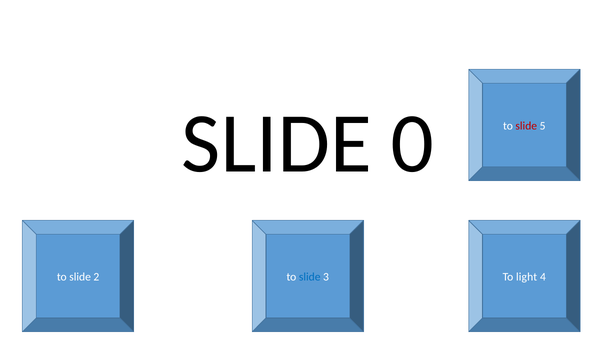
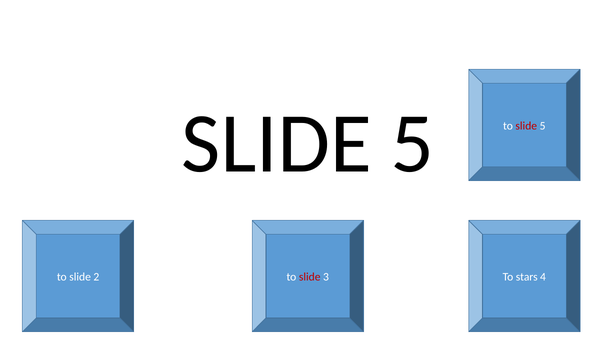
0 at (412, 144): 0 -> 5
slide at (310, 277) colour: blue -> red
light: light -> stars
